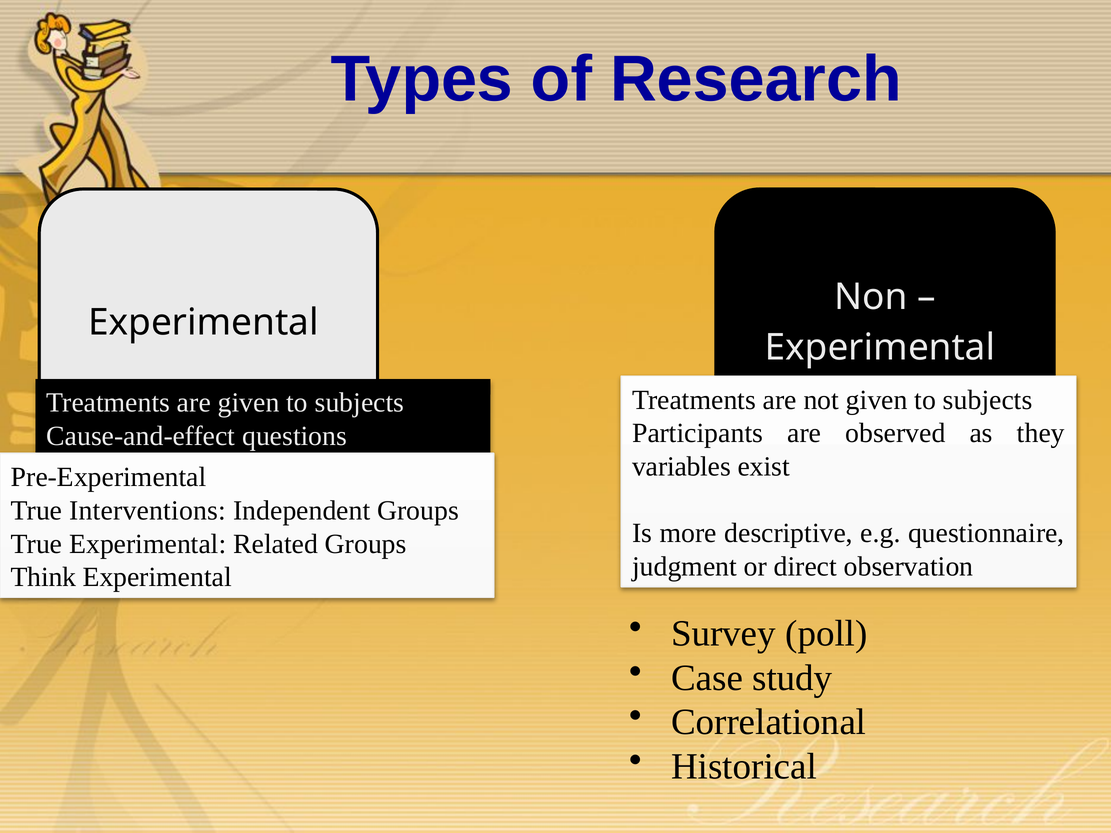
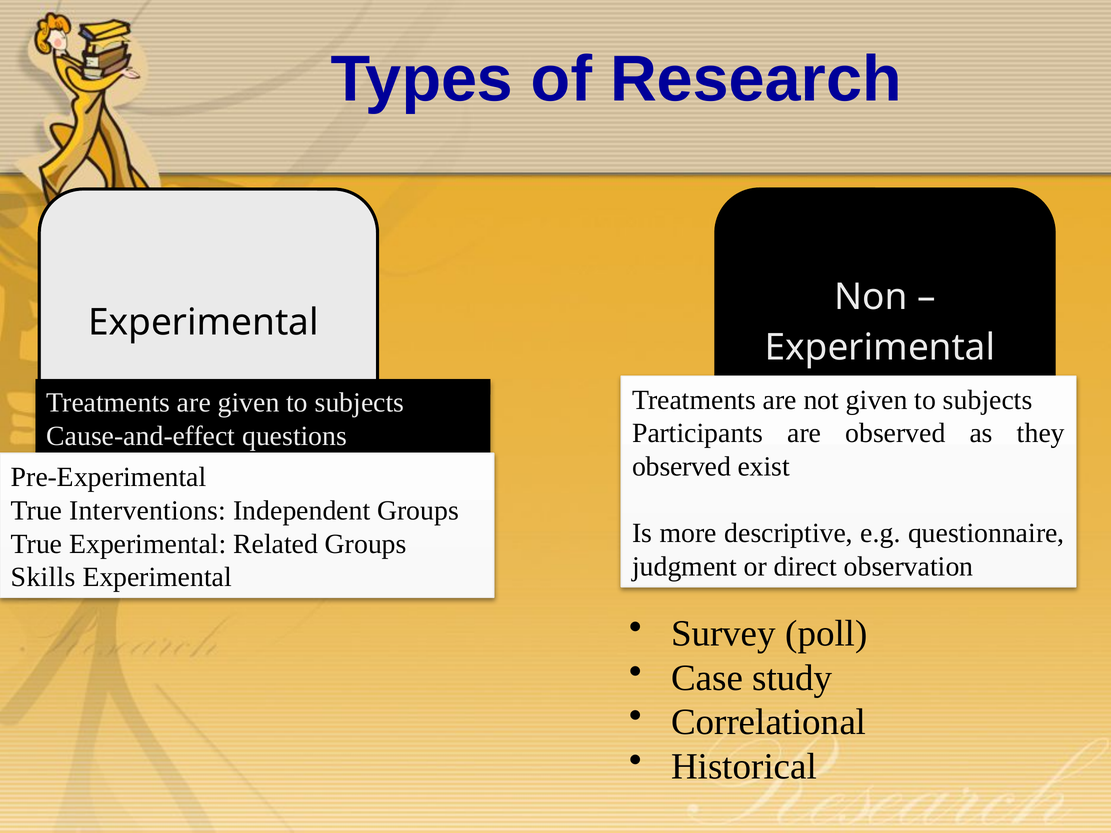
variables at (682, 467): variables -> observed
Think: Think -> Skills
